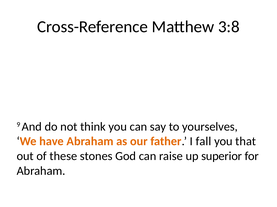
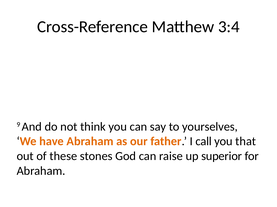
3:8: 3:8 -> 3:4
fall: fall -> call
